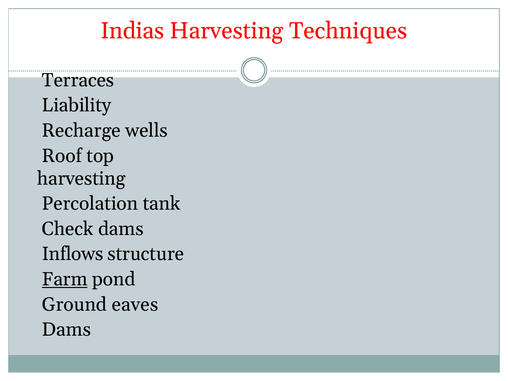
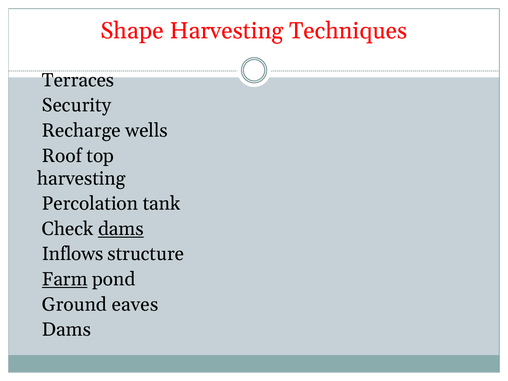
Indias: Indias -> Shape
Liability: Liability -> Security
dams at (121, 229) underline: none -> present
